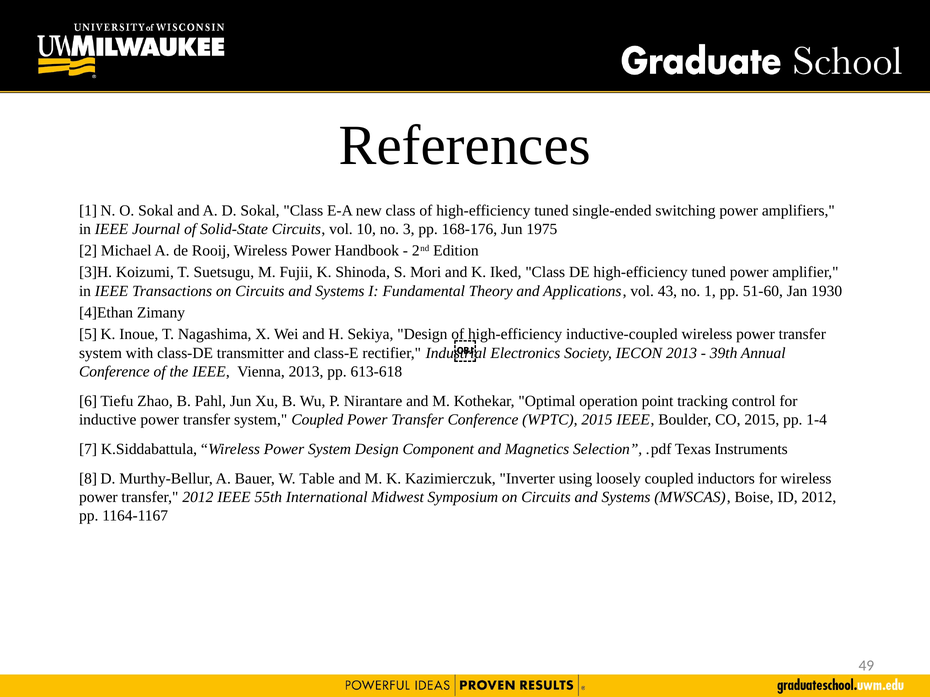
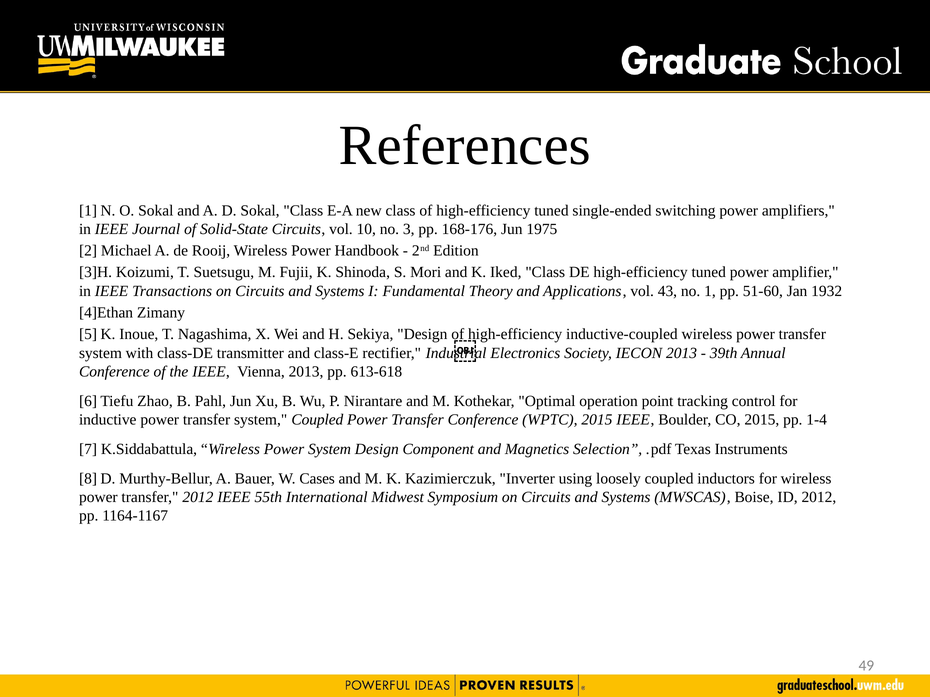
1930: 1930 -> 1932
Table: Table -> Cases
